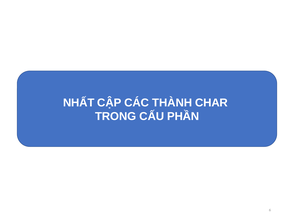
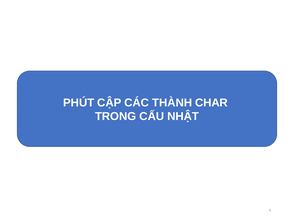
NHẤT: NHẤT -> PHÚT
PHẦN: PHẦN -> NHẬT
